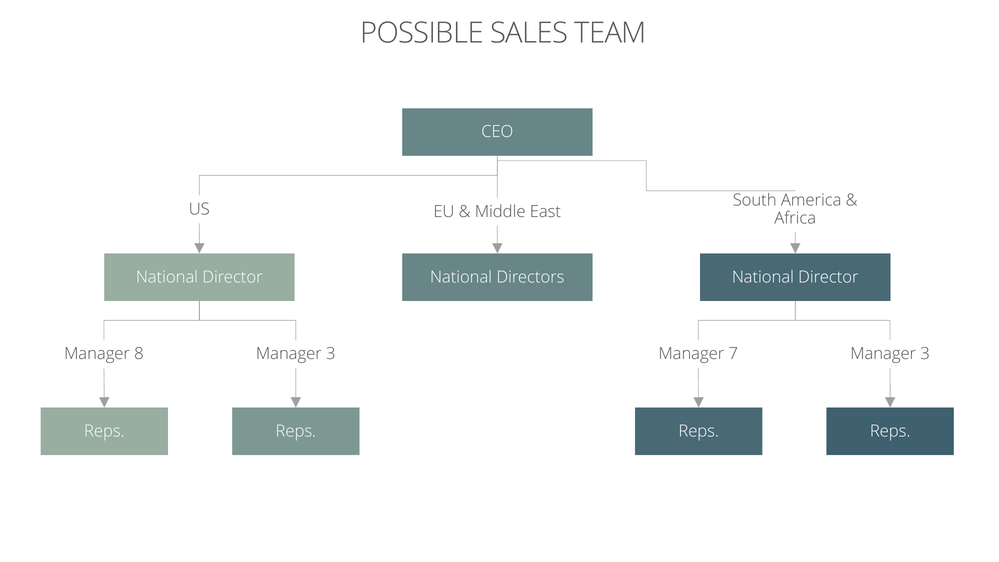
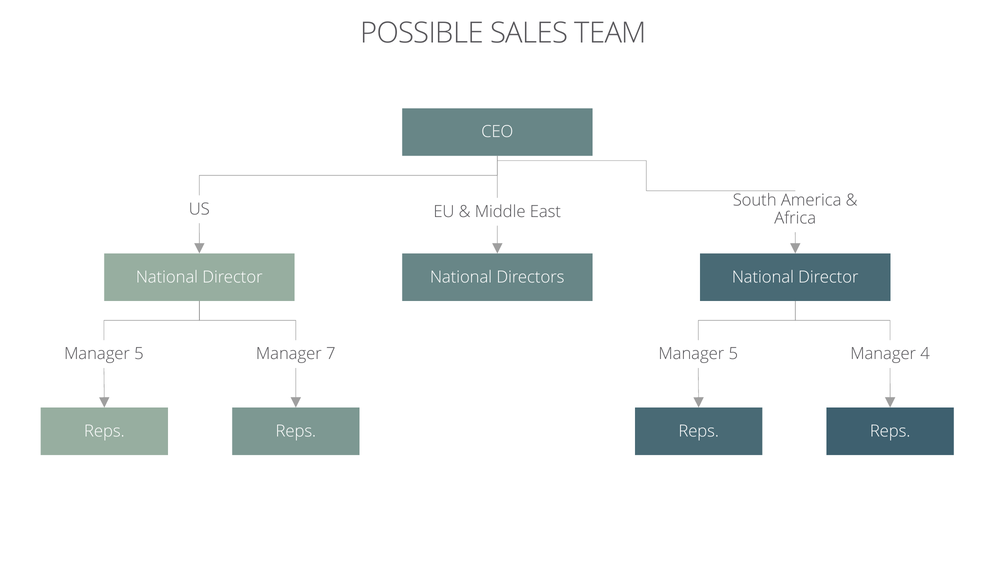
8 at (139, 354): 8 -> 5
3 at (331, 354): 3 -> 7
7 at (733, 354): 7 -> 5
3 at (925, 354): 3 -> 4
